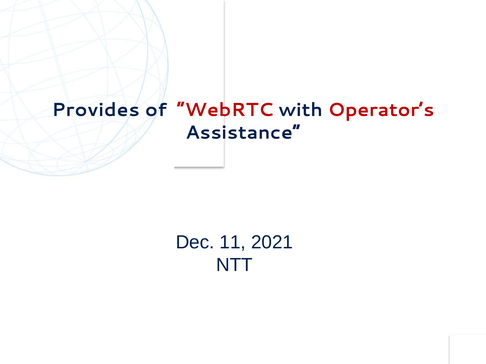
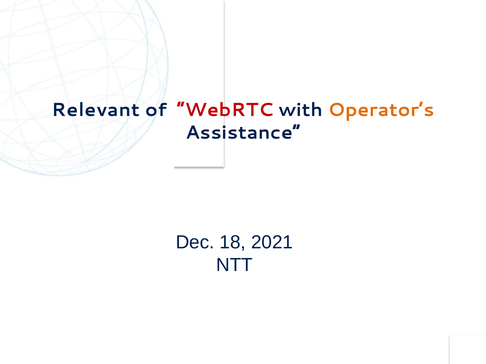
Provides: Provides -> Relevant
Operator’s colour: red -> orange
11: 11 -> 18
